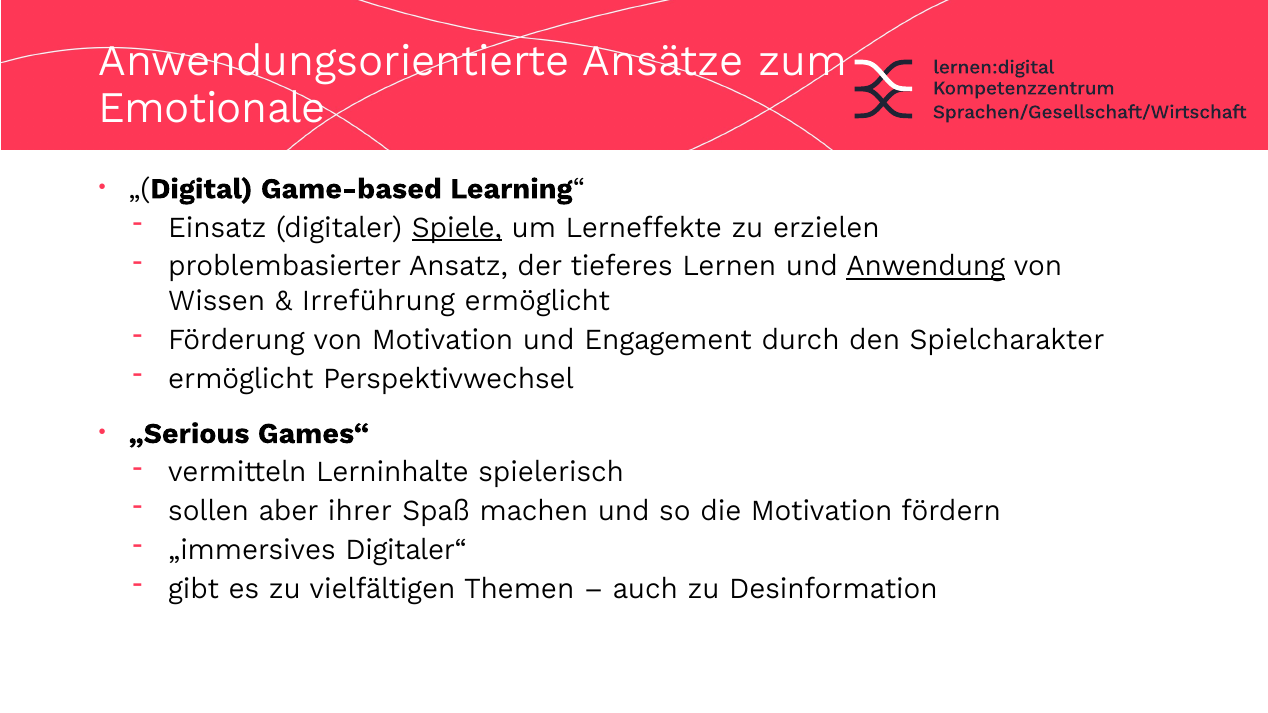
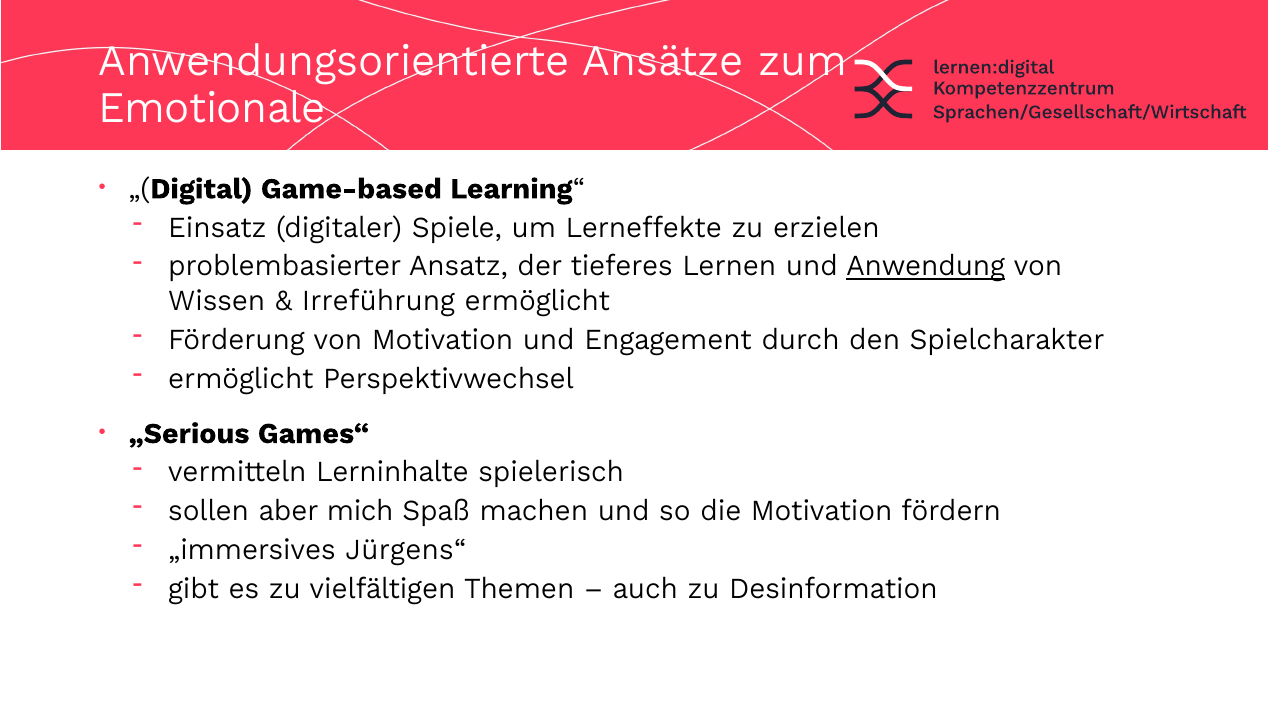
Spiele underline: present -> none
ihrer: ihrer -> mich
Digitaler“: Digitaler“ -> Jürgens“
